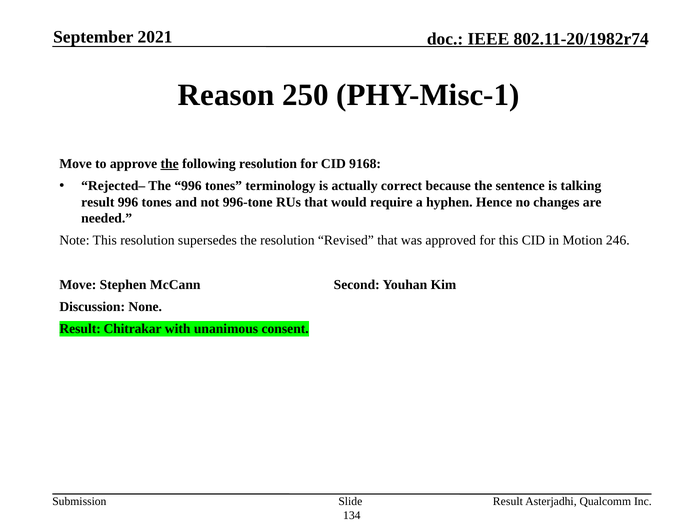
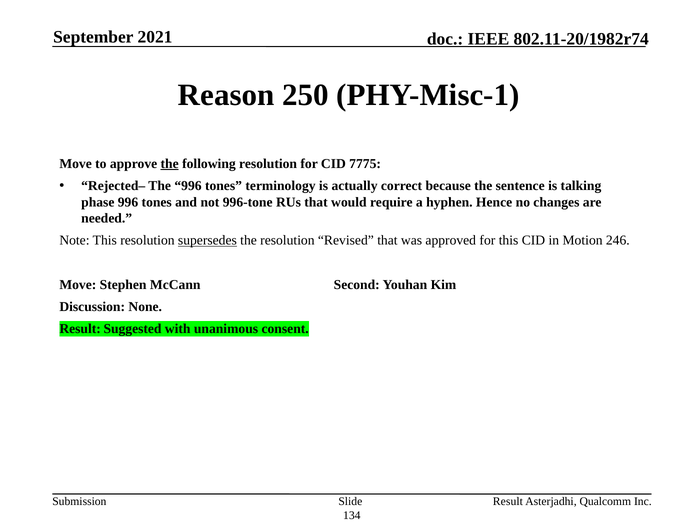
9168: 9168 -> 7775
result at (98, 202): result -> phase
supersedes underline: none -> present
Chitrakar: Chitrakar -> Suggested
